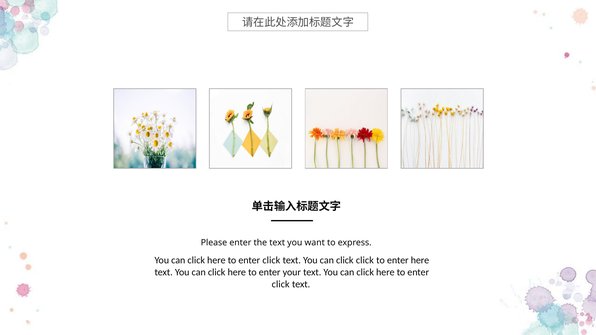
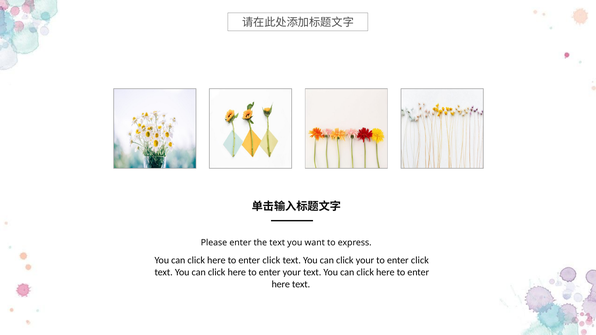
click click: click -> your
here at (420, 261): here -> click
click at (281, 284): click -> here
